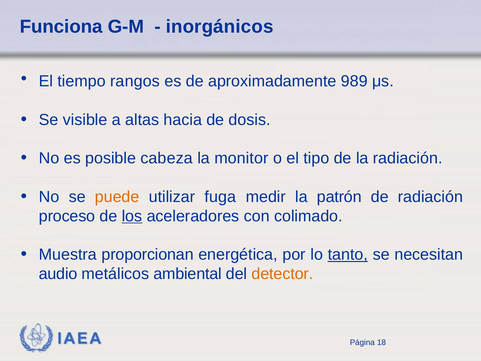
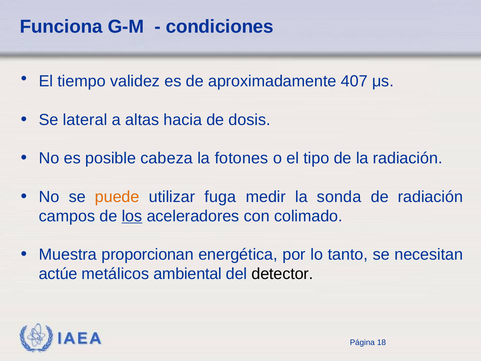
inorgánicos: inorgánicos -> condiciones
rangos: rangos -> validez
989: 989 -> 407
visible: visible -> lateral
monitor: monitor -> fotones
patrón: patrón -> sonda
proceso: proceso -> campos
tanto underline: present -> none
audio: audio -> actúe
detector colour: orange -> black
